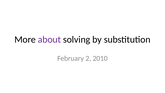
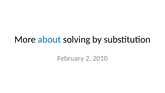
about colour: purple -> blue
